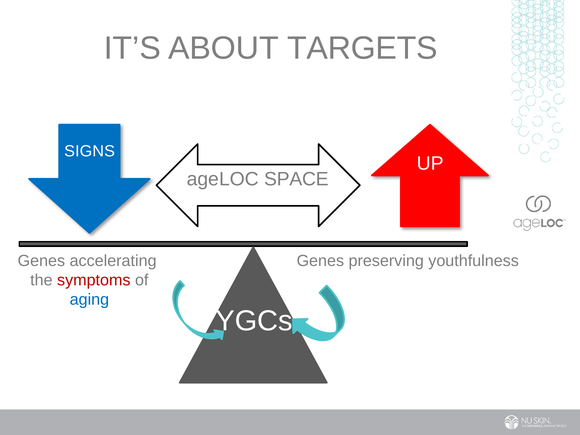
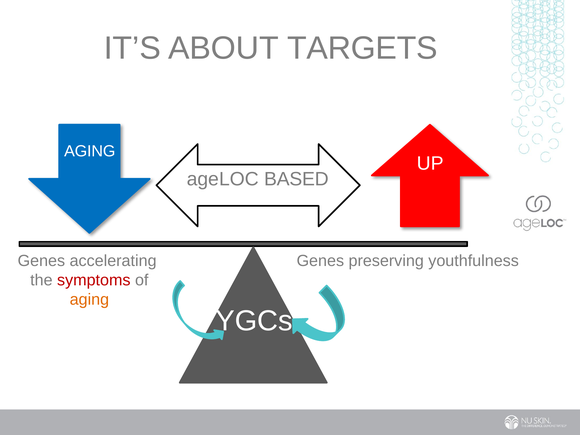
SIGNS at (90, 151): SIGNS -> AGING
SPACE: SPACE -> BASED
aging at (89, 299) colour: blue -> orange
